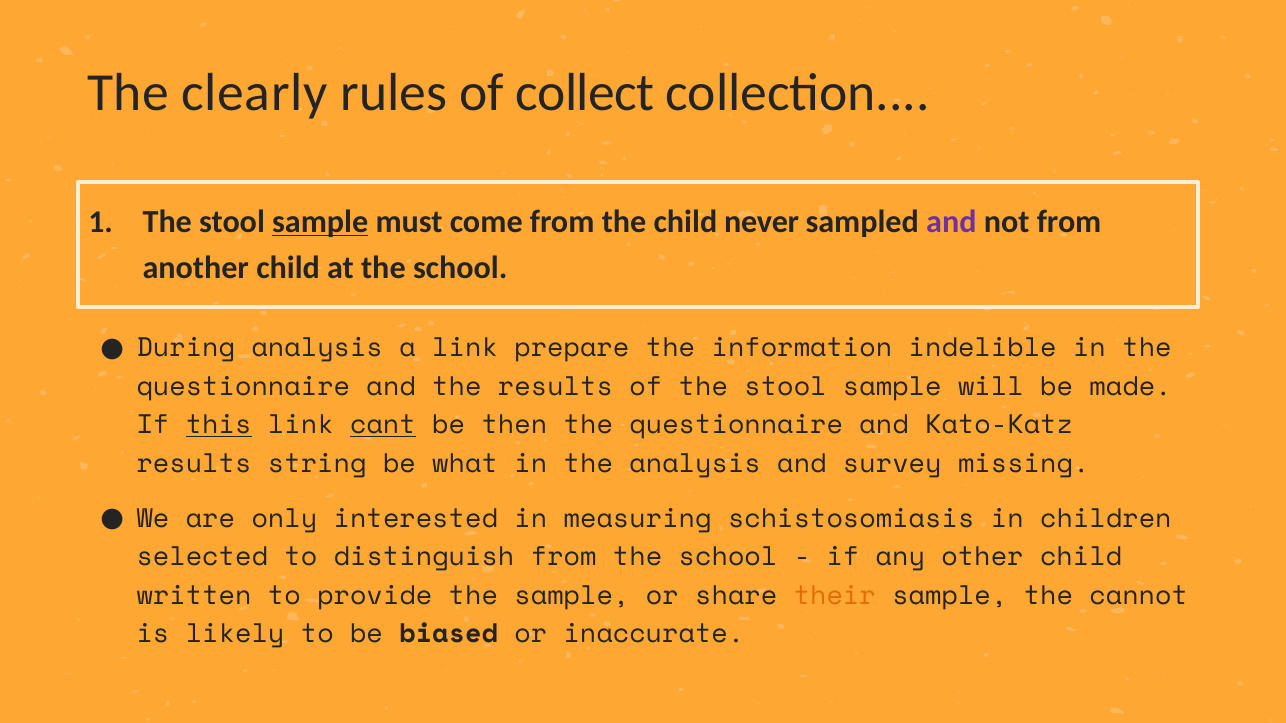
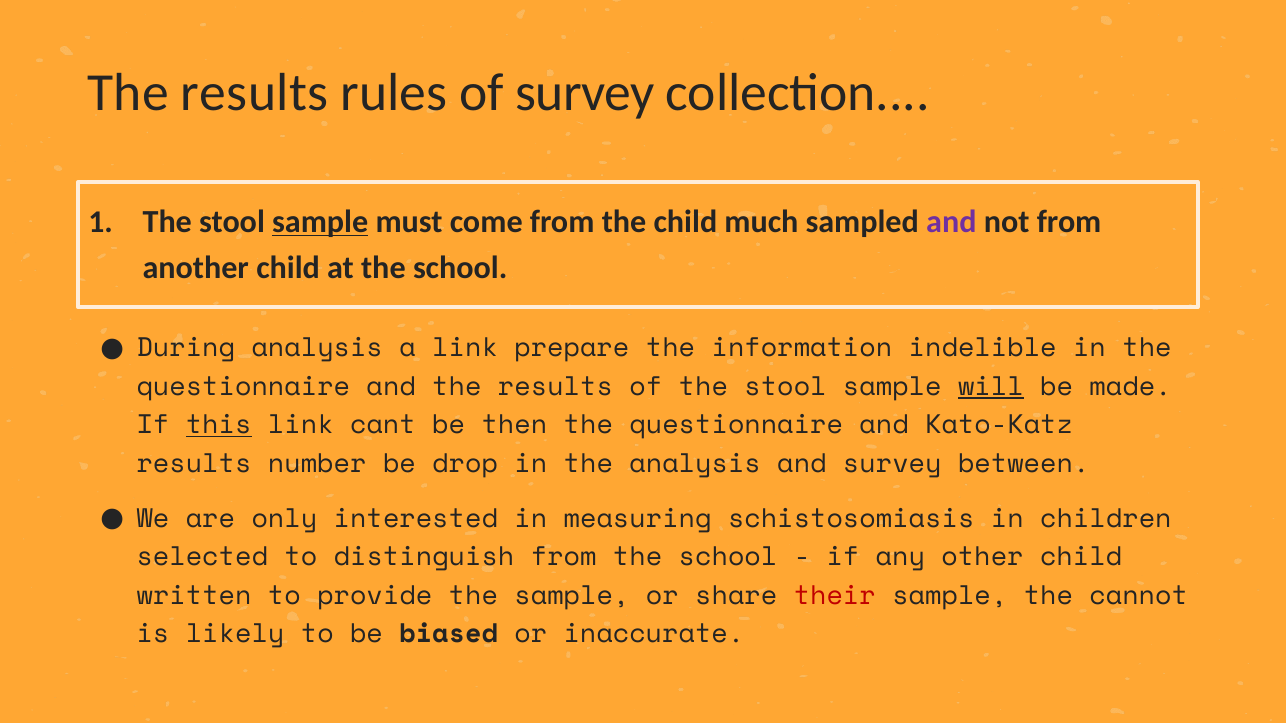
clearly at (255, 93): clearly -> results
of collect: collect -> survey
never: never -> much
will underline: none -> present
cant underline: present -> none
string: string -> number
what: what -> drop
missing: missing -> between
their colour: orange -> red
